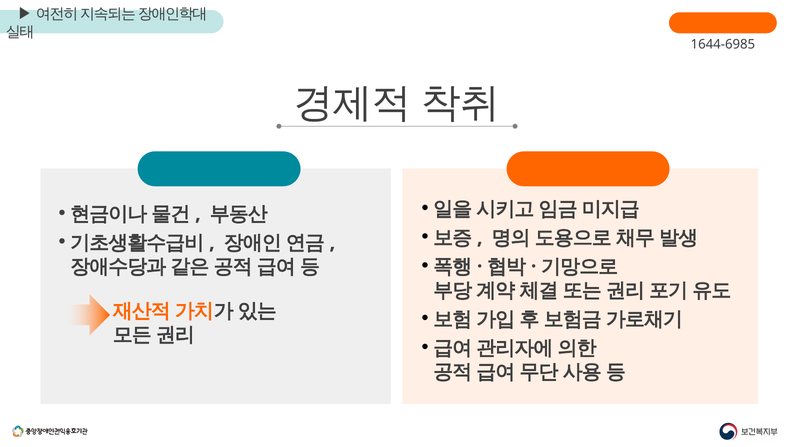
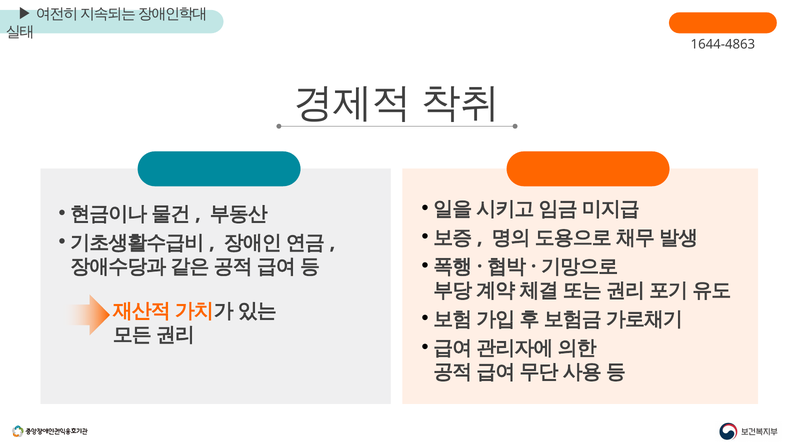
1644-6985: 1644-6985 -> 1644-4863
